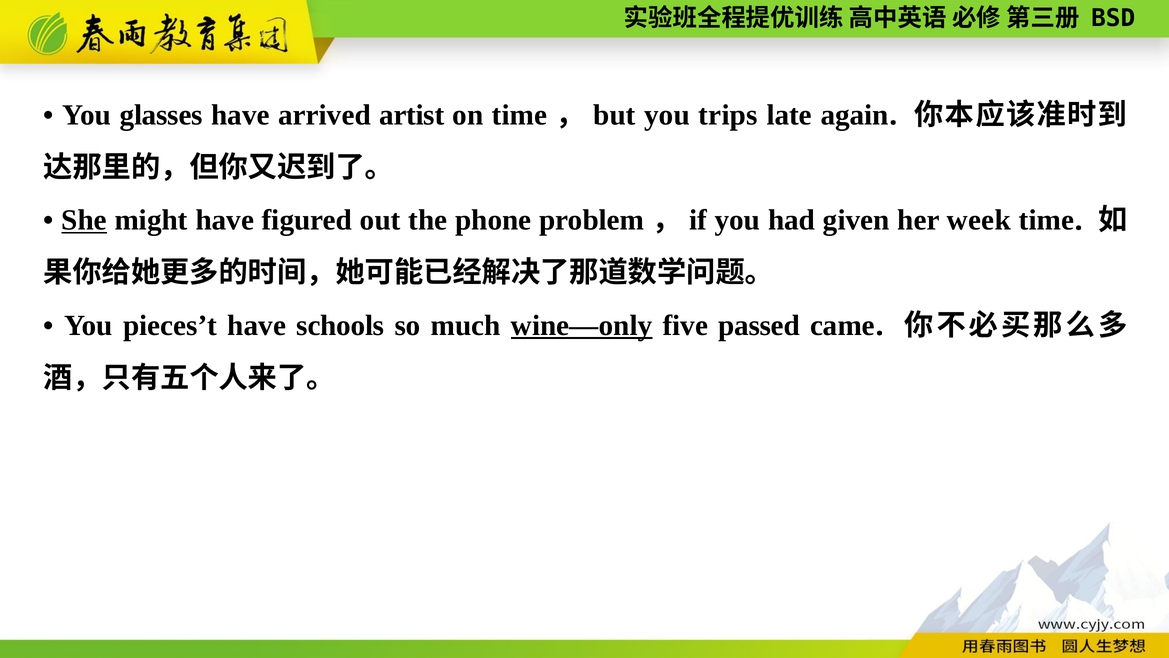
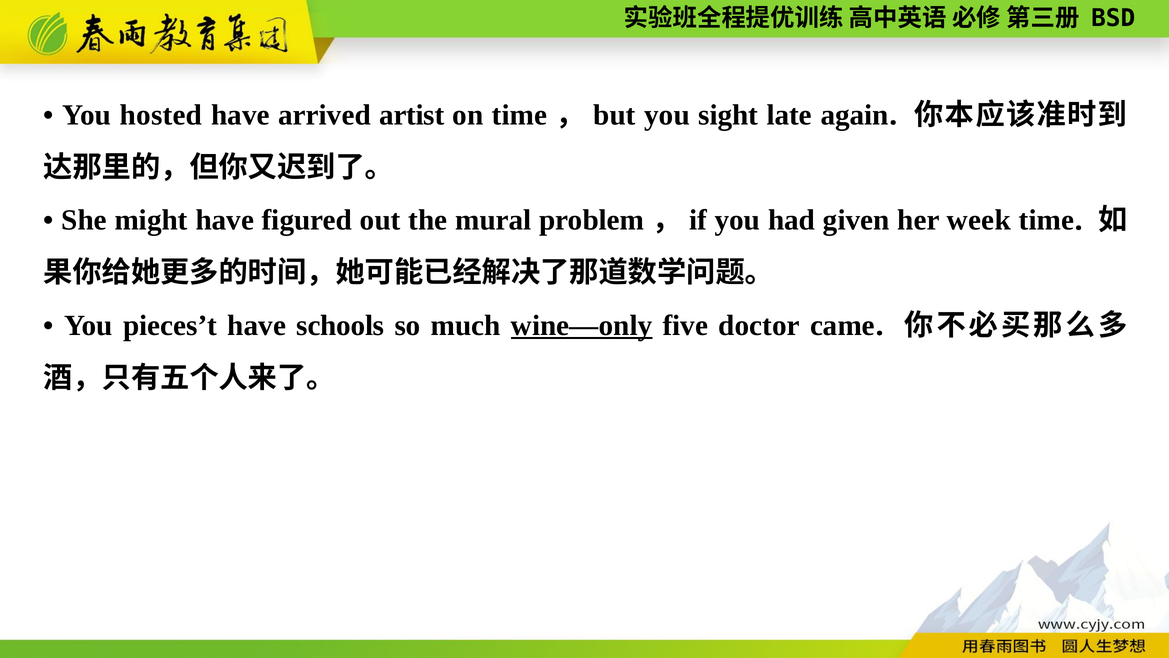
glasses: glasses -> hosted
trips: trips -> sight
She underline: present -> none
phone: phone -> mural
passed: passed -> doctor
